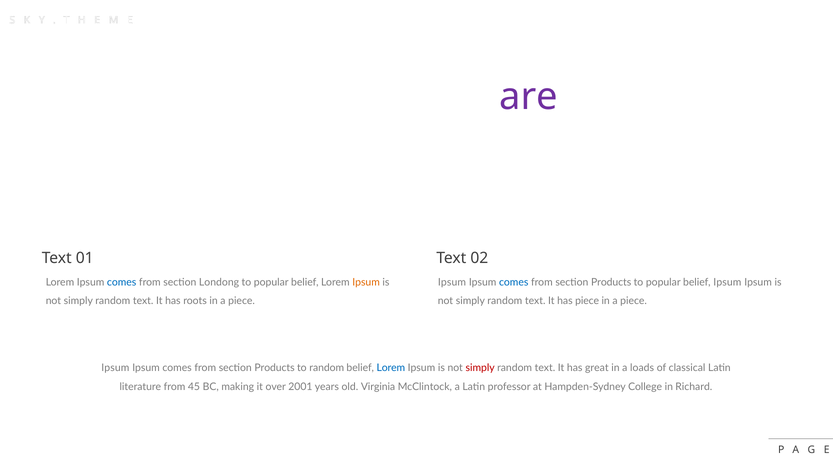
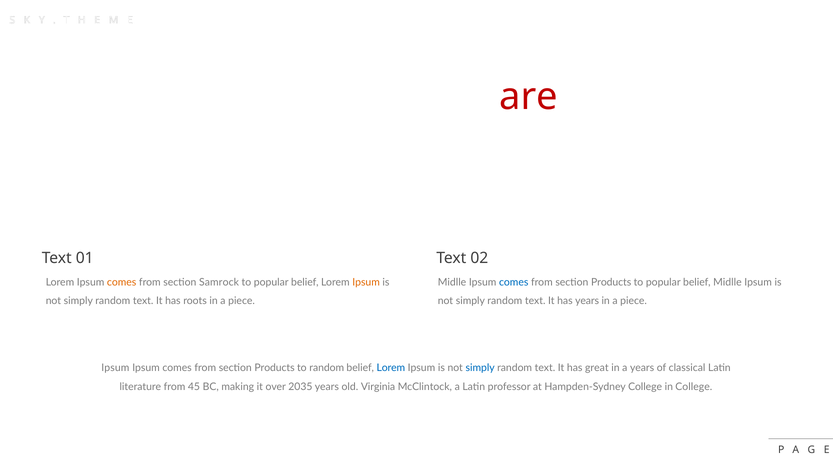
are colour: purple -> red
comes at (122, 282) colour: blue -> orange
Londong: Londong -> Samrock
Ipsum at (452, 282): Ipsum -> Midlle
belief Ipsum: Ipsum -> Midlle
has piece: piece -> years
simply at (480, 368) colour: red -> blue
a loads: loads -> years
2001: 2001 -> 2035
in Richard: Richard -> College
